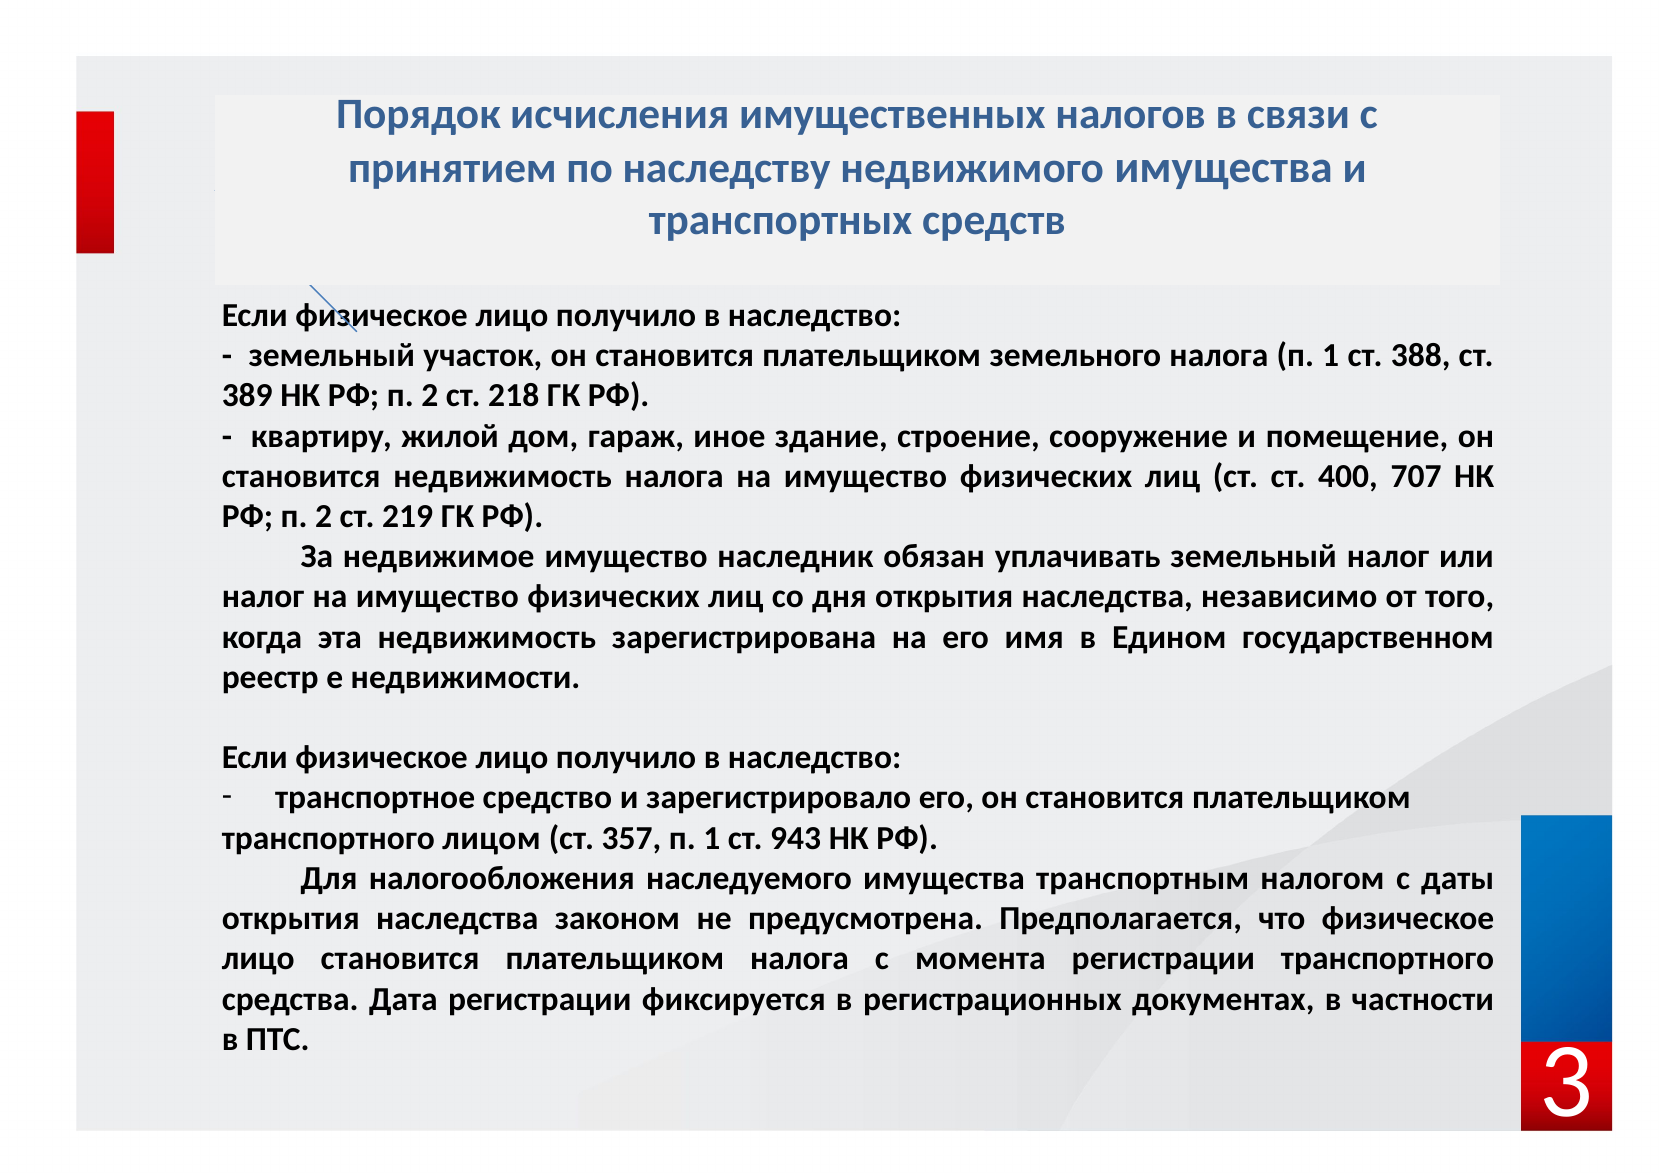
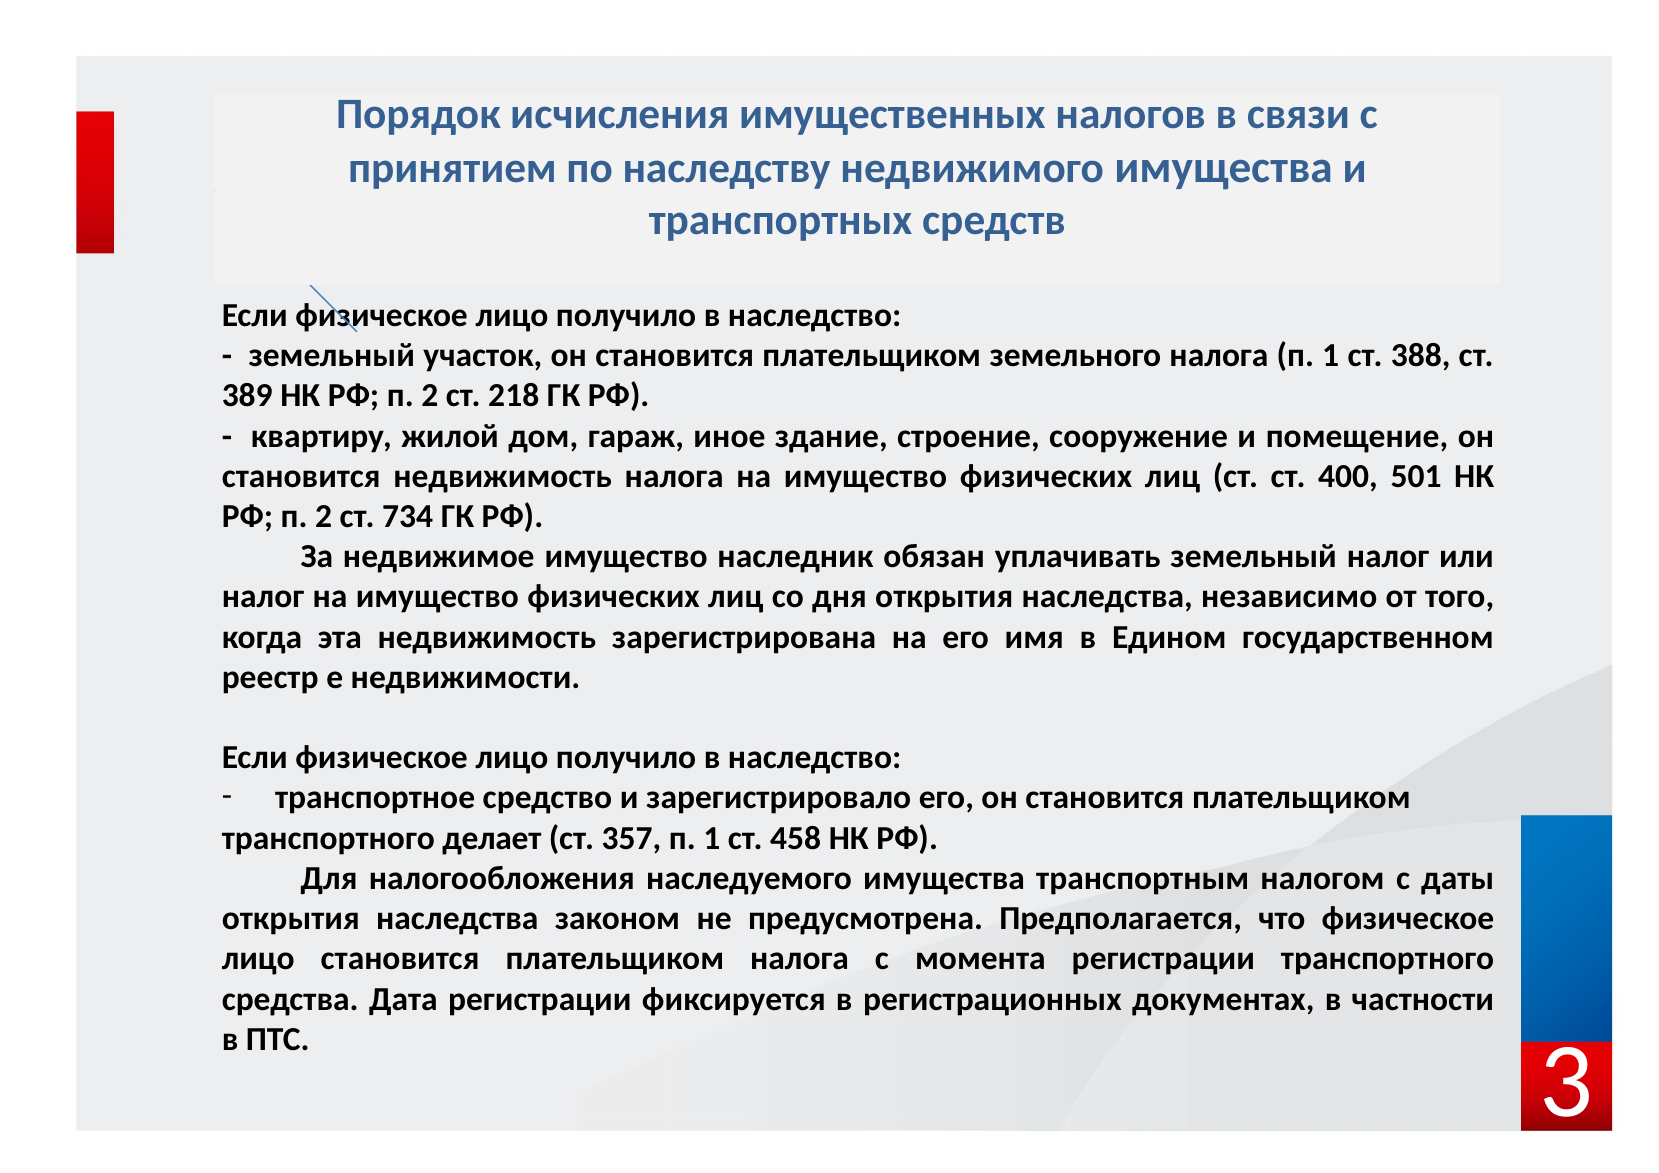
707: 707 -> 501
219: 219 -> 734
лицом: лицом -> делает
943: 943 -> 458
